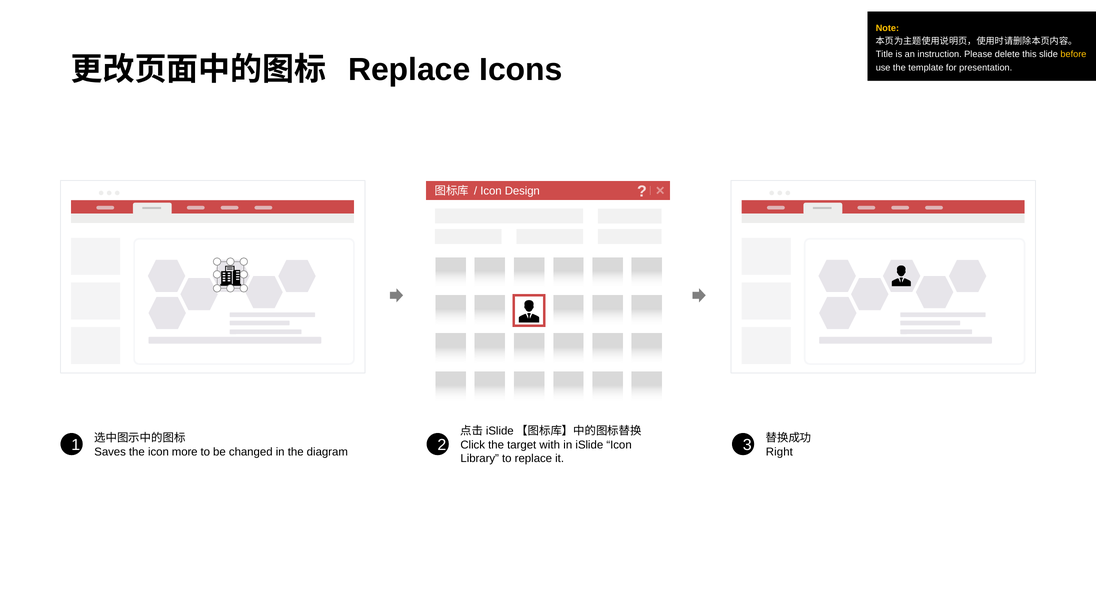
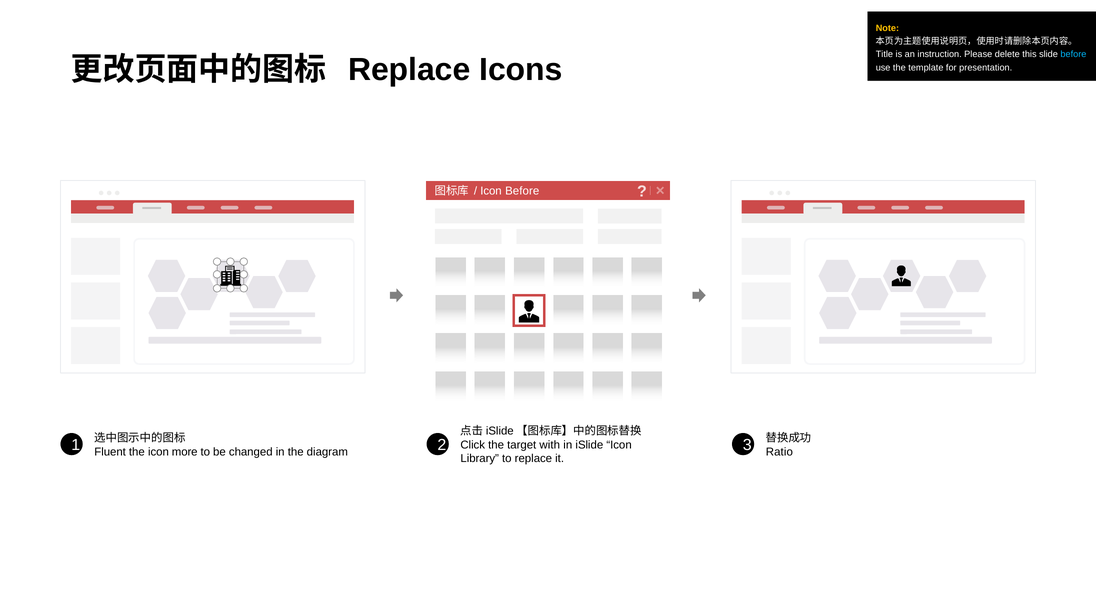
before at (1073, 54) colour: yellow -> light blue
Icon Design: Design -> Before
Saves: Saves -> Fluent
Right: Right -> Ratio
